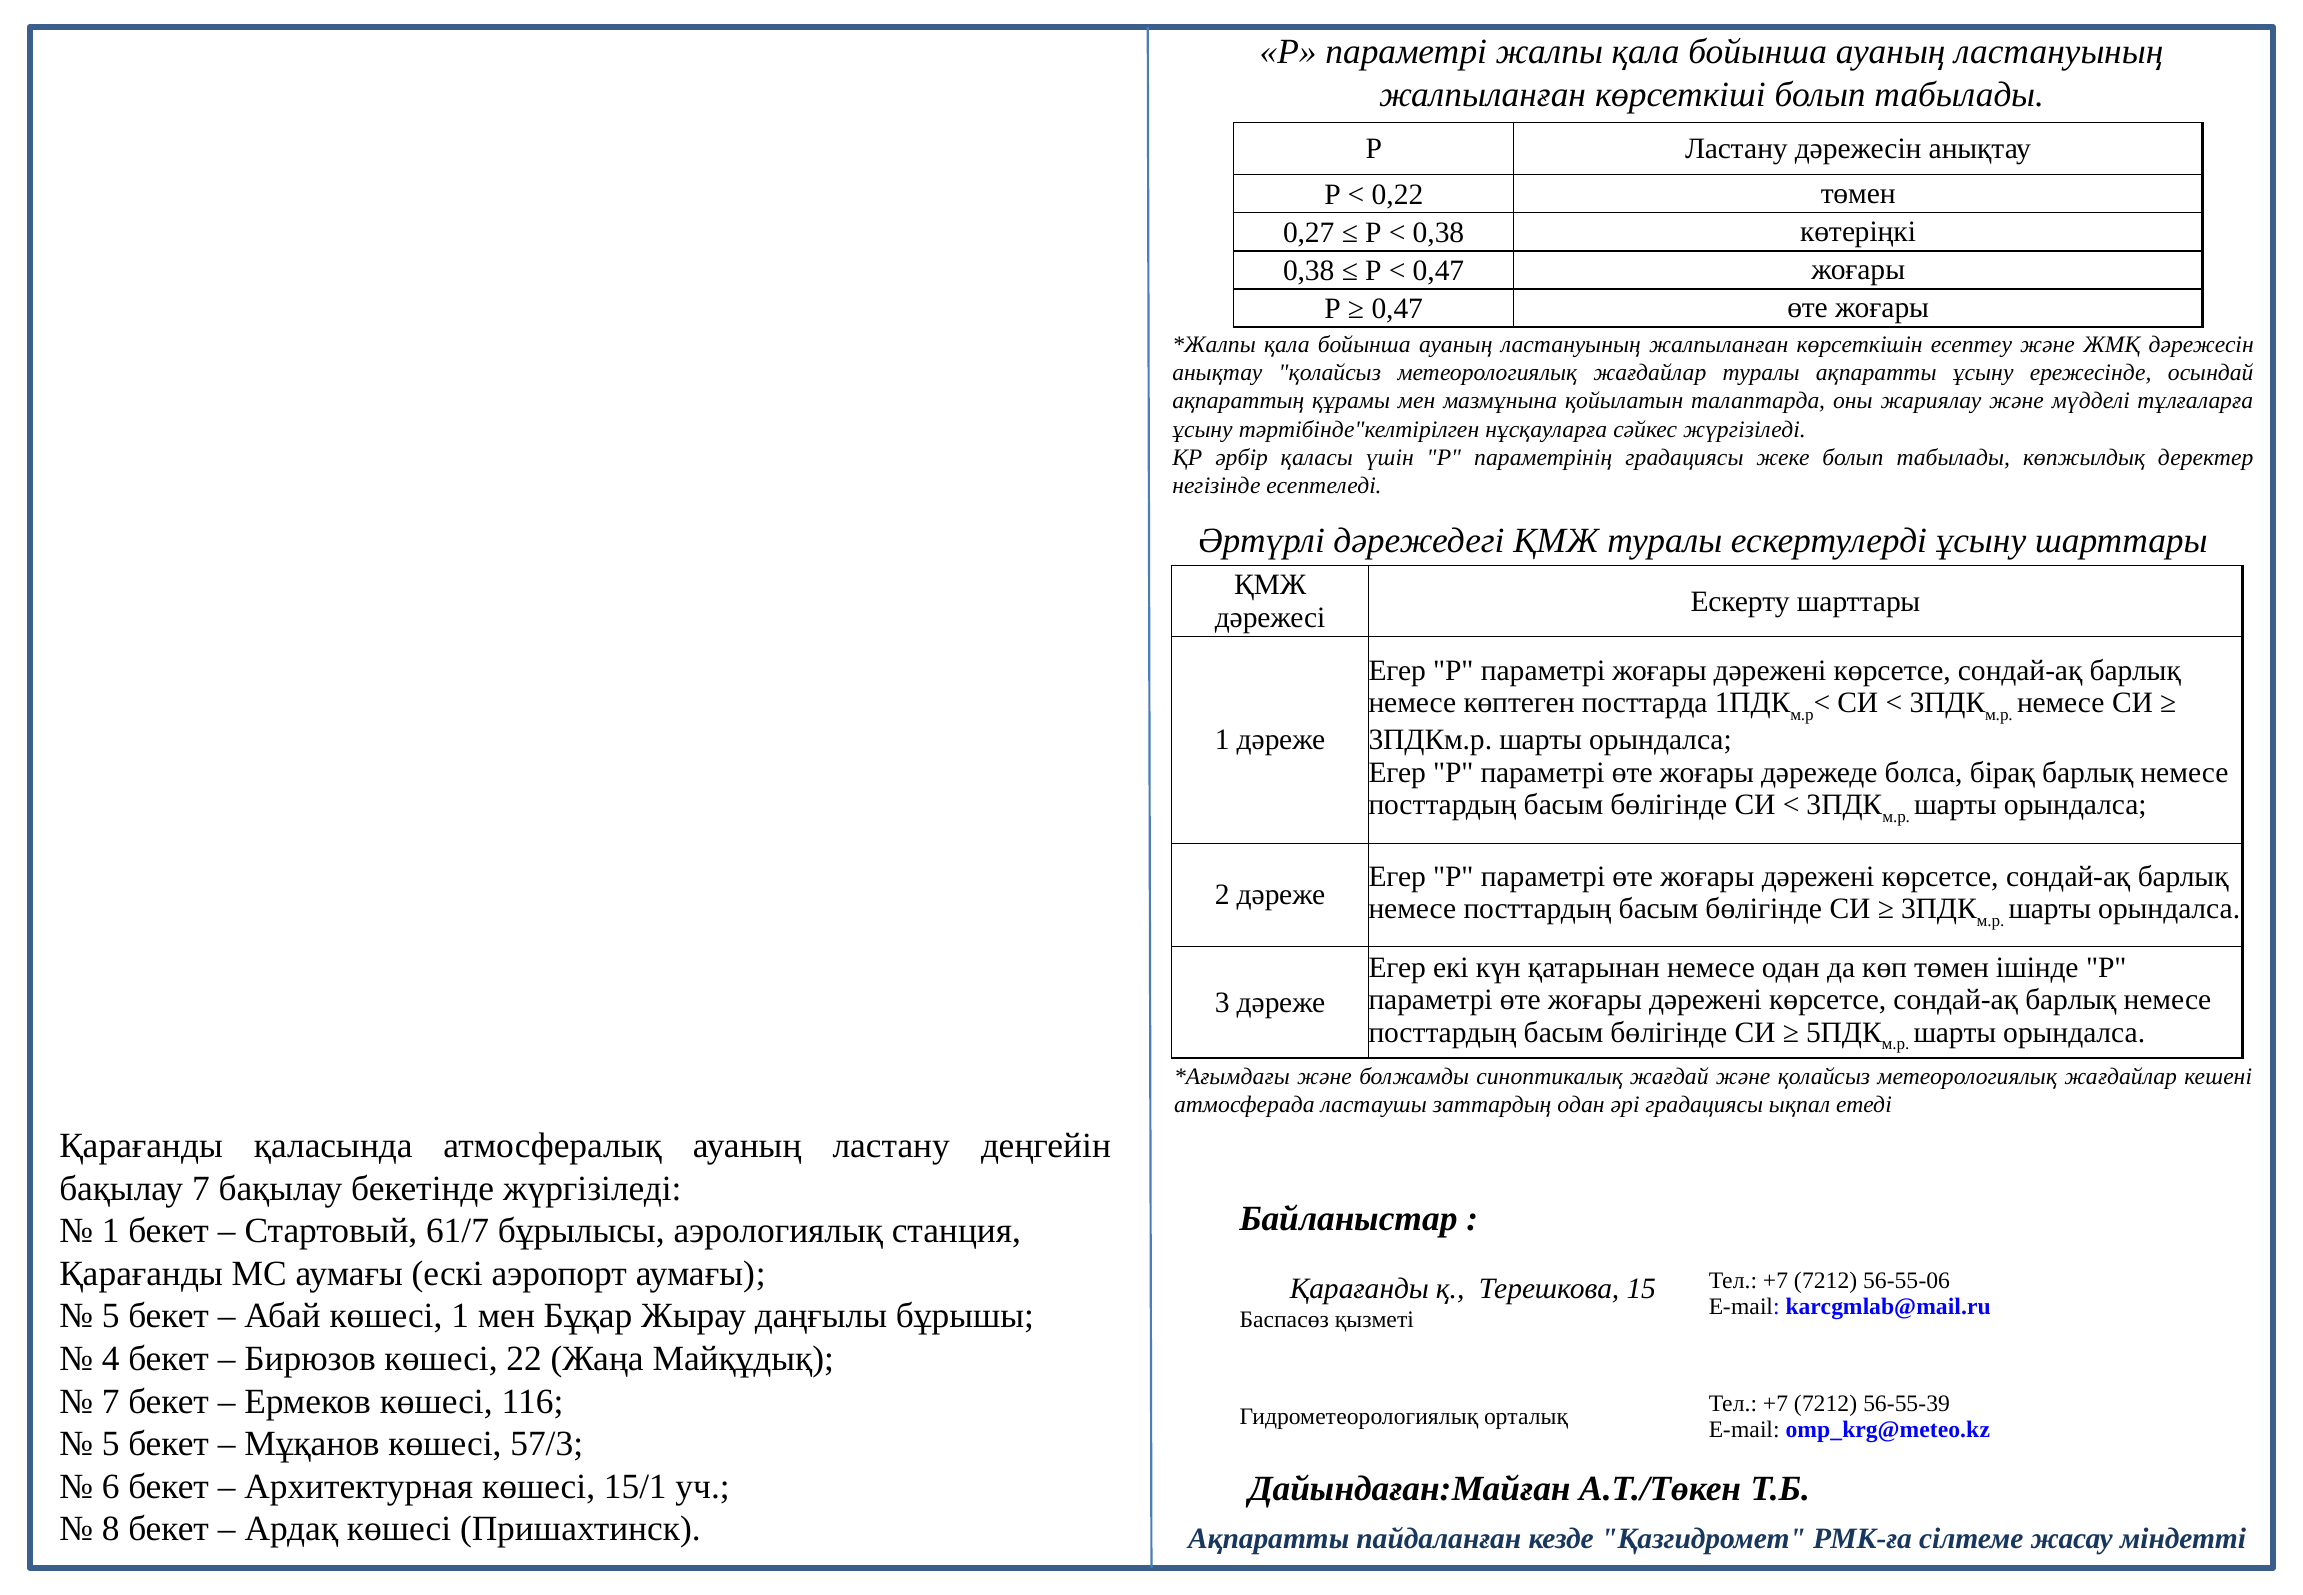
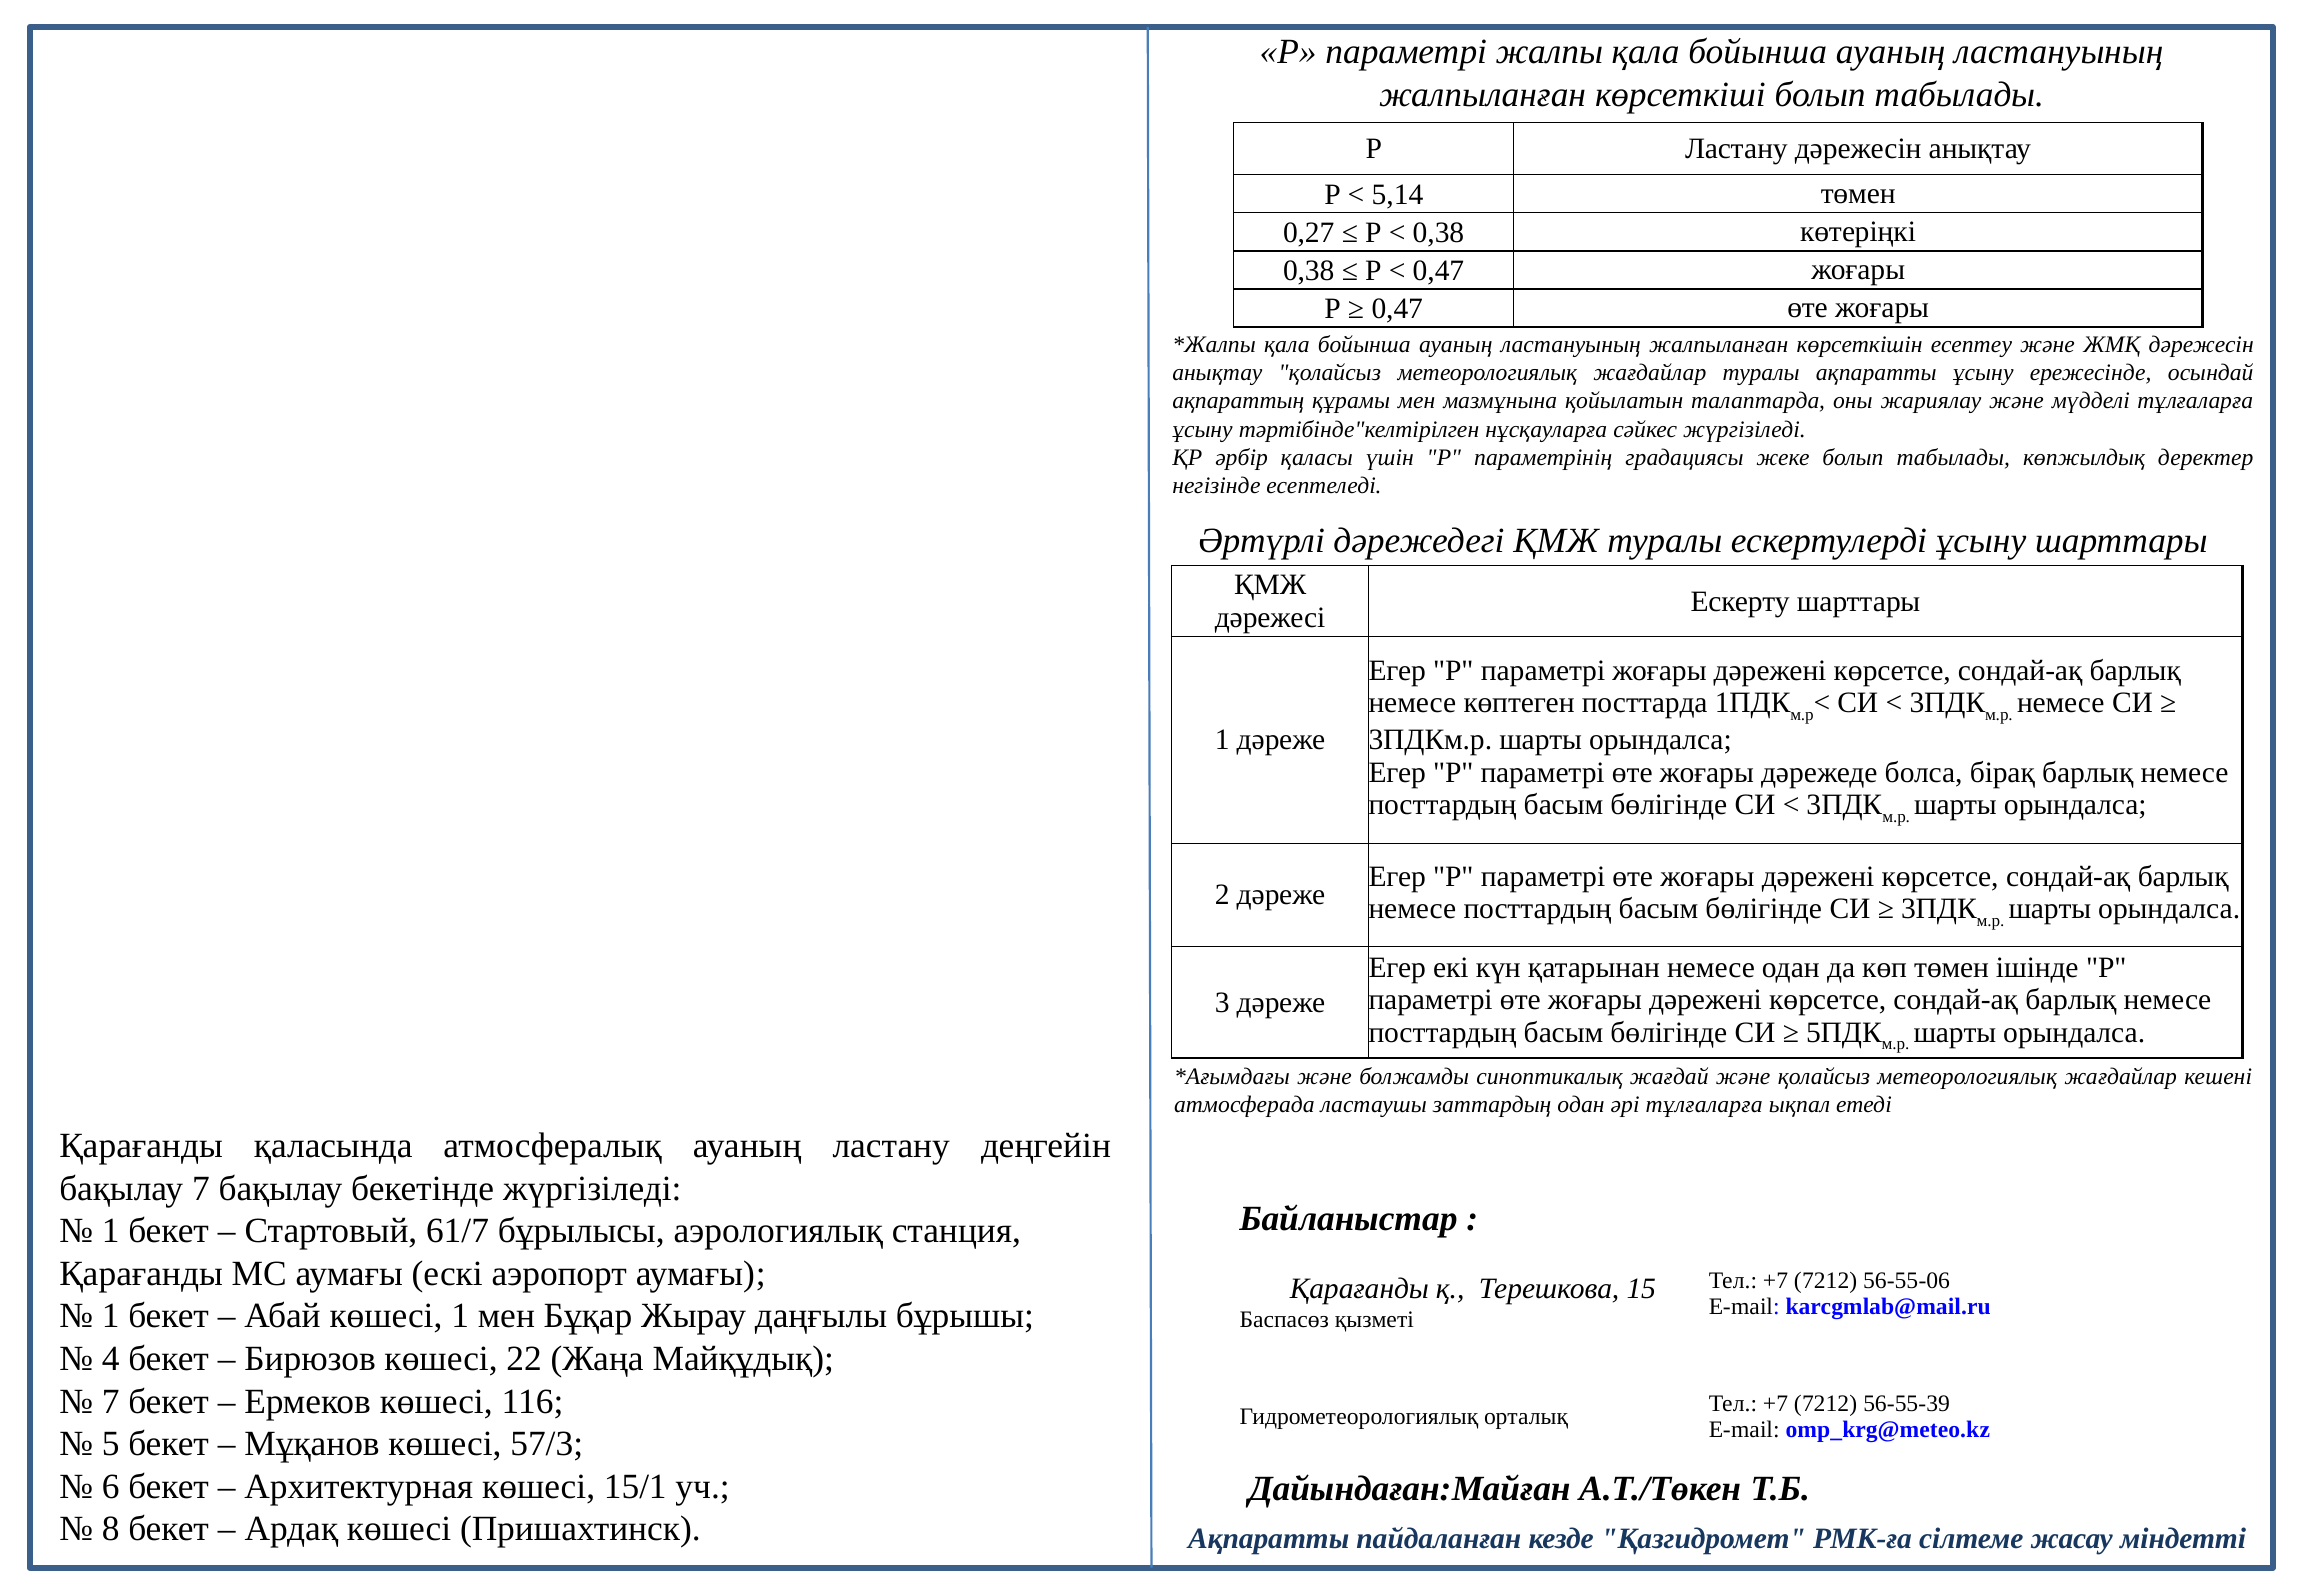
0,22: 0,22 -> 5,14
әрі градациясы: градациясы -> тұлғаларға
5 at (111, 1316): 5 -> 1
